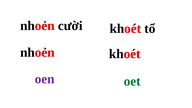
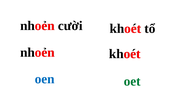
oen at (45, 79) colour: purple -> blue
